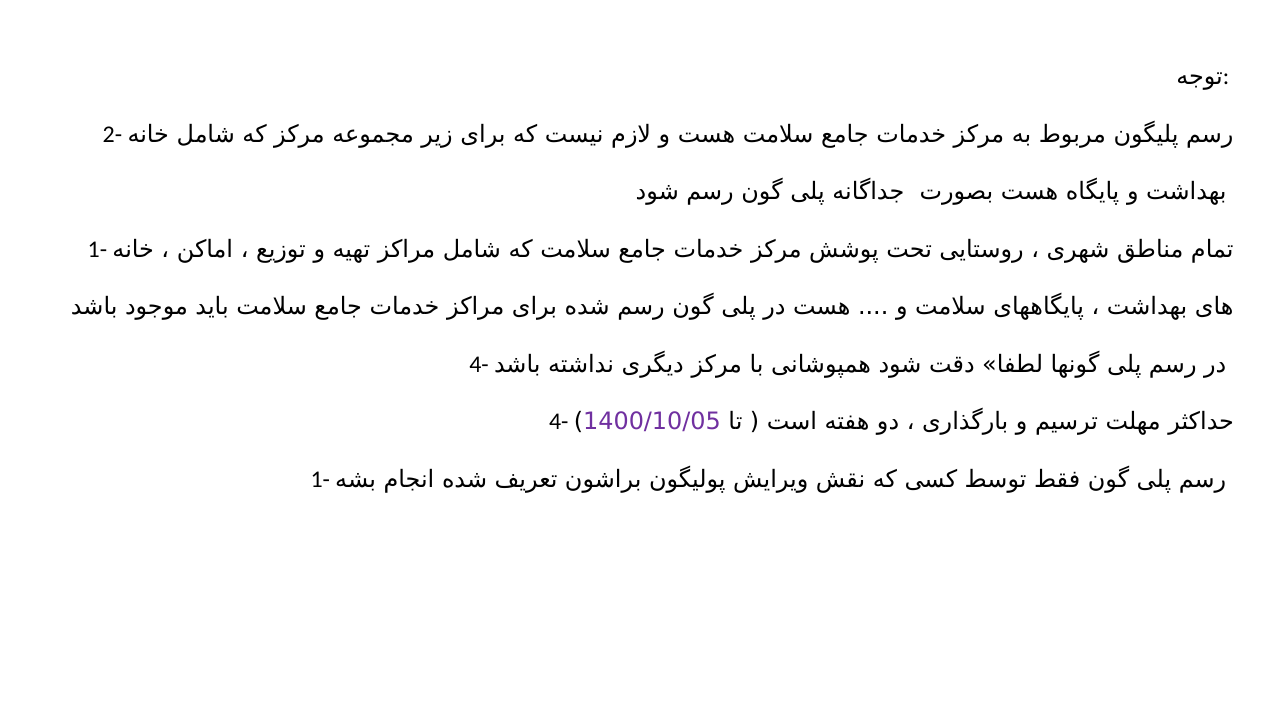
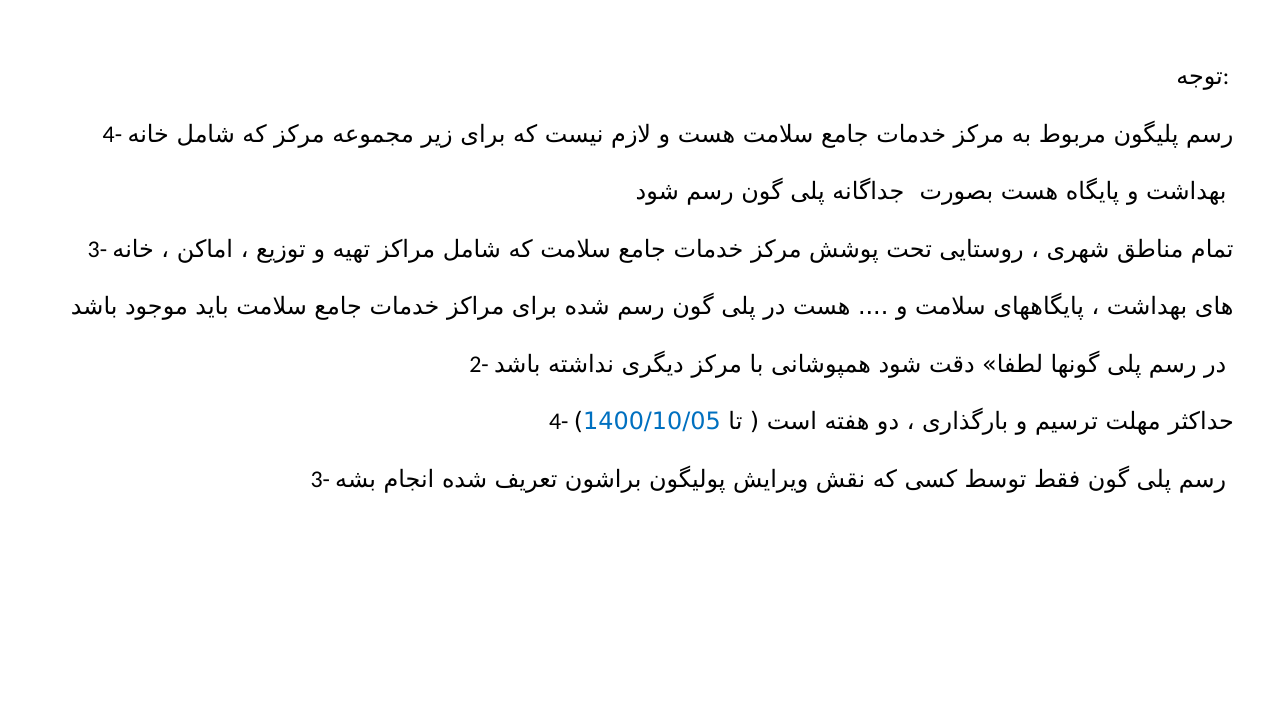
2- at (112, 134): 2- -> 4-
1- at (97, 249): 1- -> 3-
4- at (479, 364): 4- -> 2-
1400/10/05 colour: purple -> blue
1- at (320, 479): 1- -> 3-
